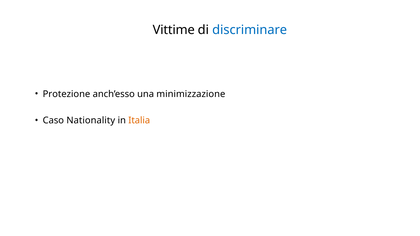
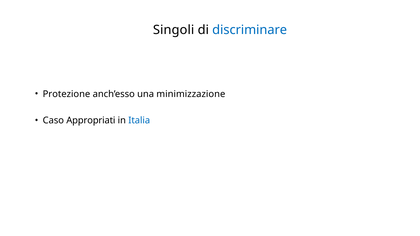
Vittime: Vittime -> Singoli
Nationality: Nationality -> Appropriati
Italia colour: orange -> blue
